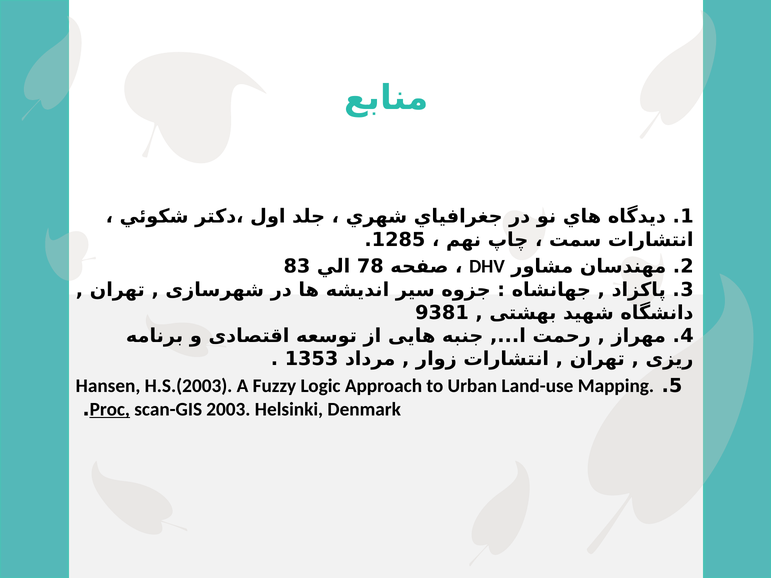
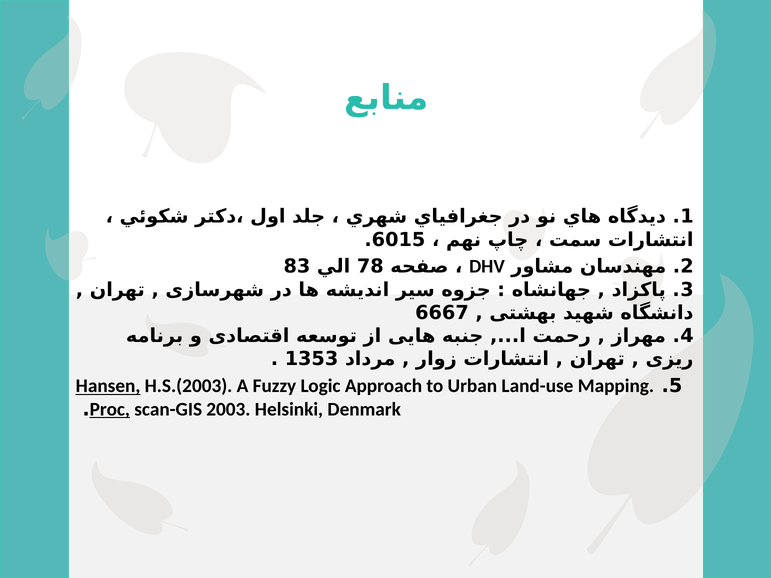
1285: 1285 -> 6015
9381: 9381 -> 6667
Hansen underline: none -> present
